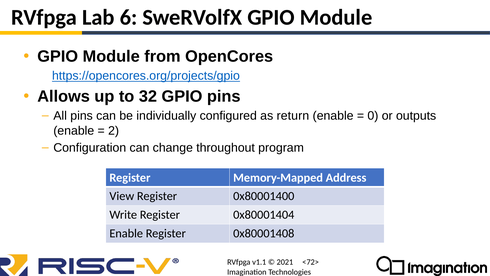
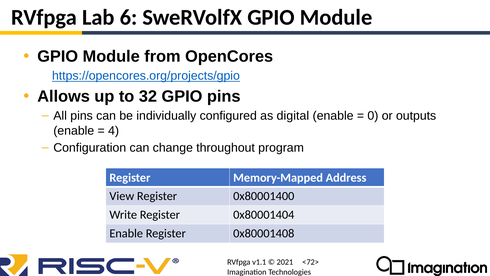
return: return -> digital
2: 2 -> 4
